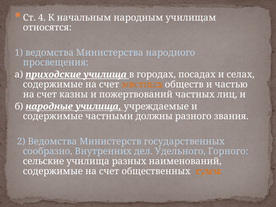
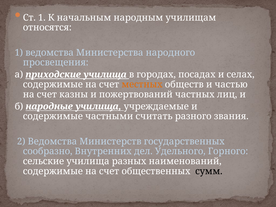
Ст 4: 4 -> 1
должны: должны -> считать
сумм colour: orange -> black
